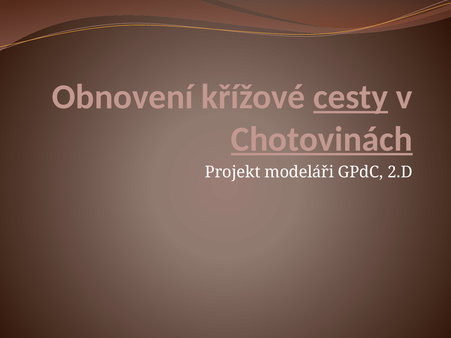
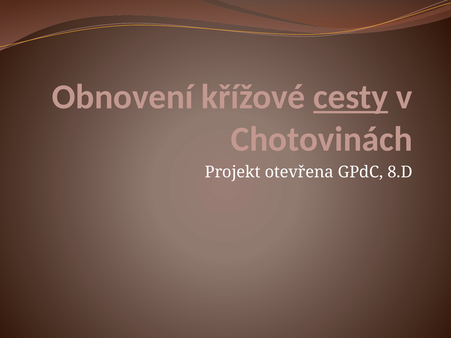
Chotovinách underline: present -> none
modeláři: modeláři -> otevřena
2.D: 2.D -> 8.D
